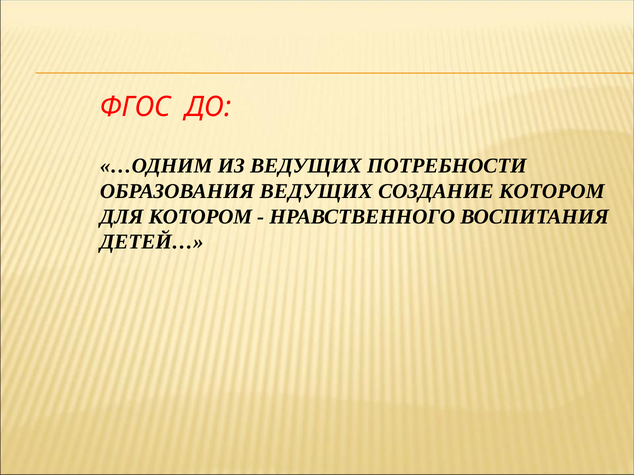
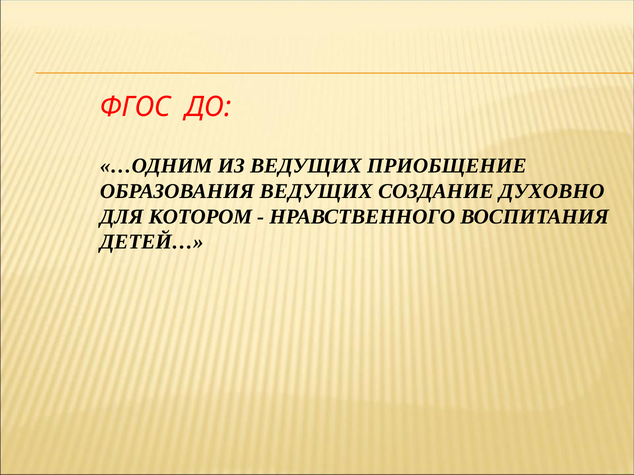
ПОТРЕБНОСТИ: ПОТРЕБНОСТИ -> ПРИОБЩЕНИЕ
СОЗДАНИЕ КОТОРОМ: КОТОРОМ -> ДУХОВНО
